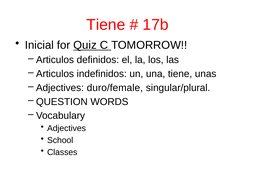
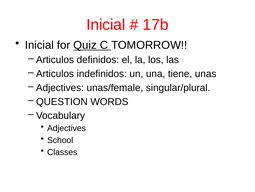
Tiene at (106, 25): Tiene -> Inicial
duro/female: duro/female -> unas/female
